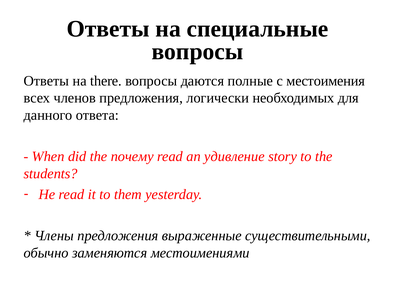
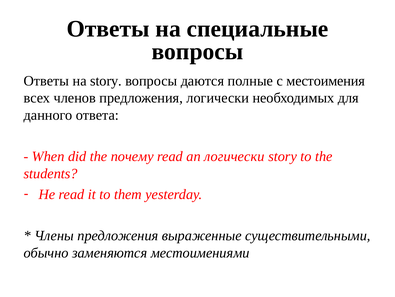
на there: there -> story
an удивление: удивление -> логически
